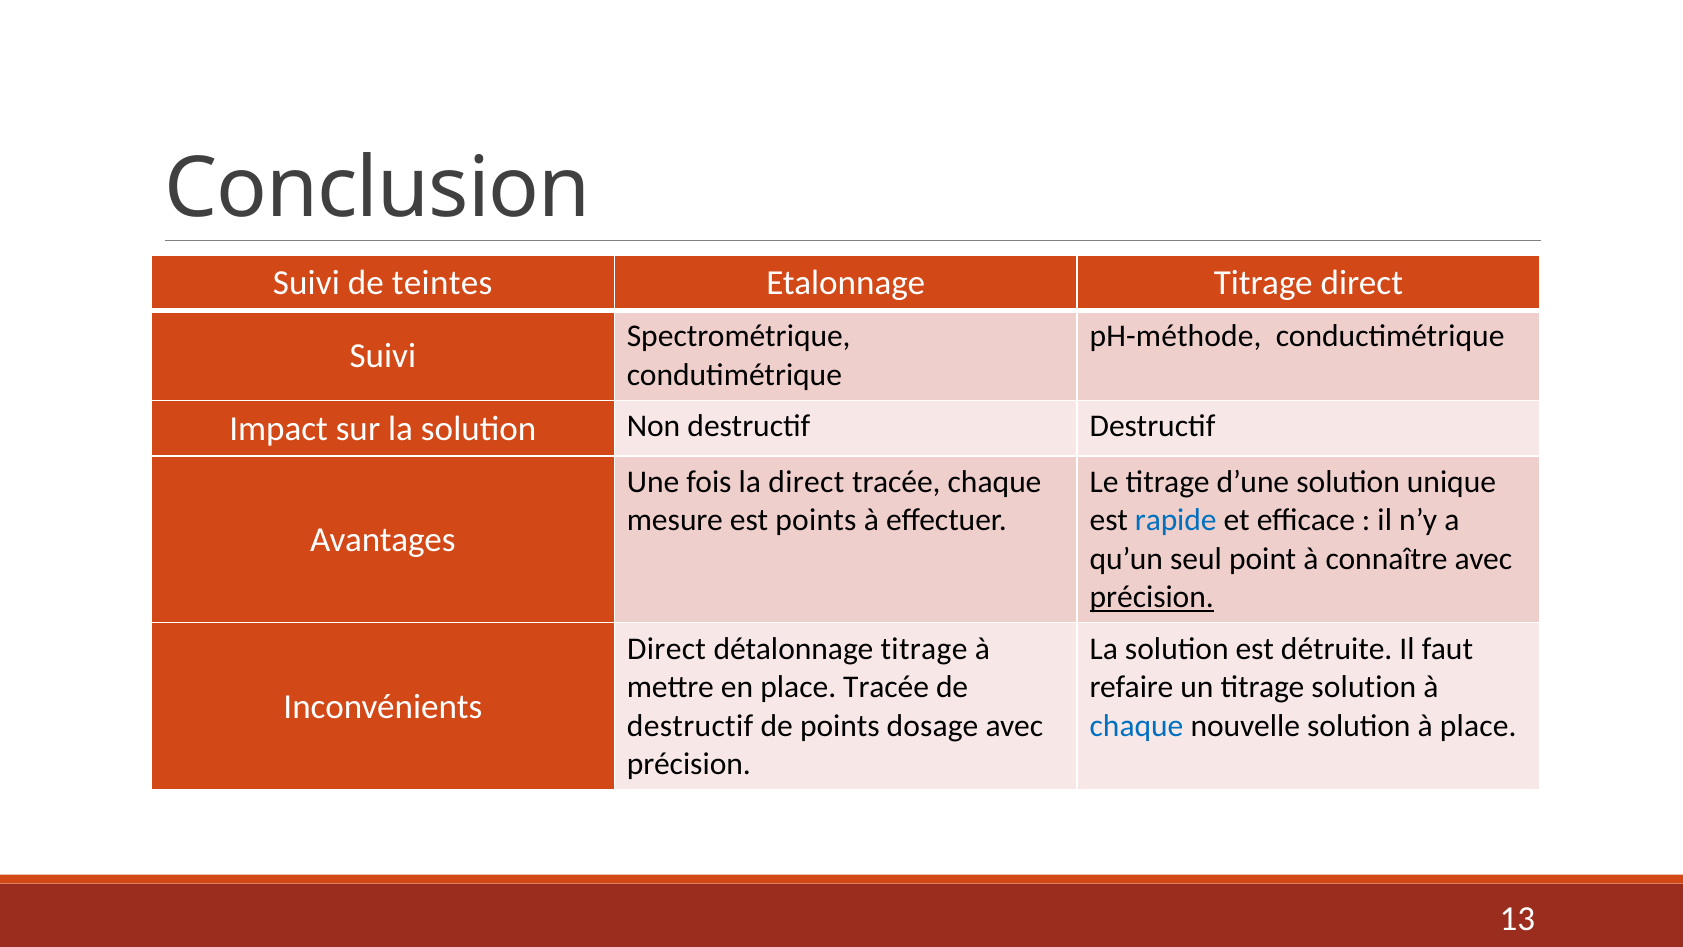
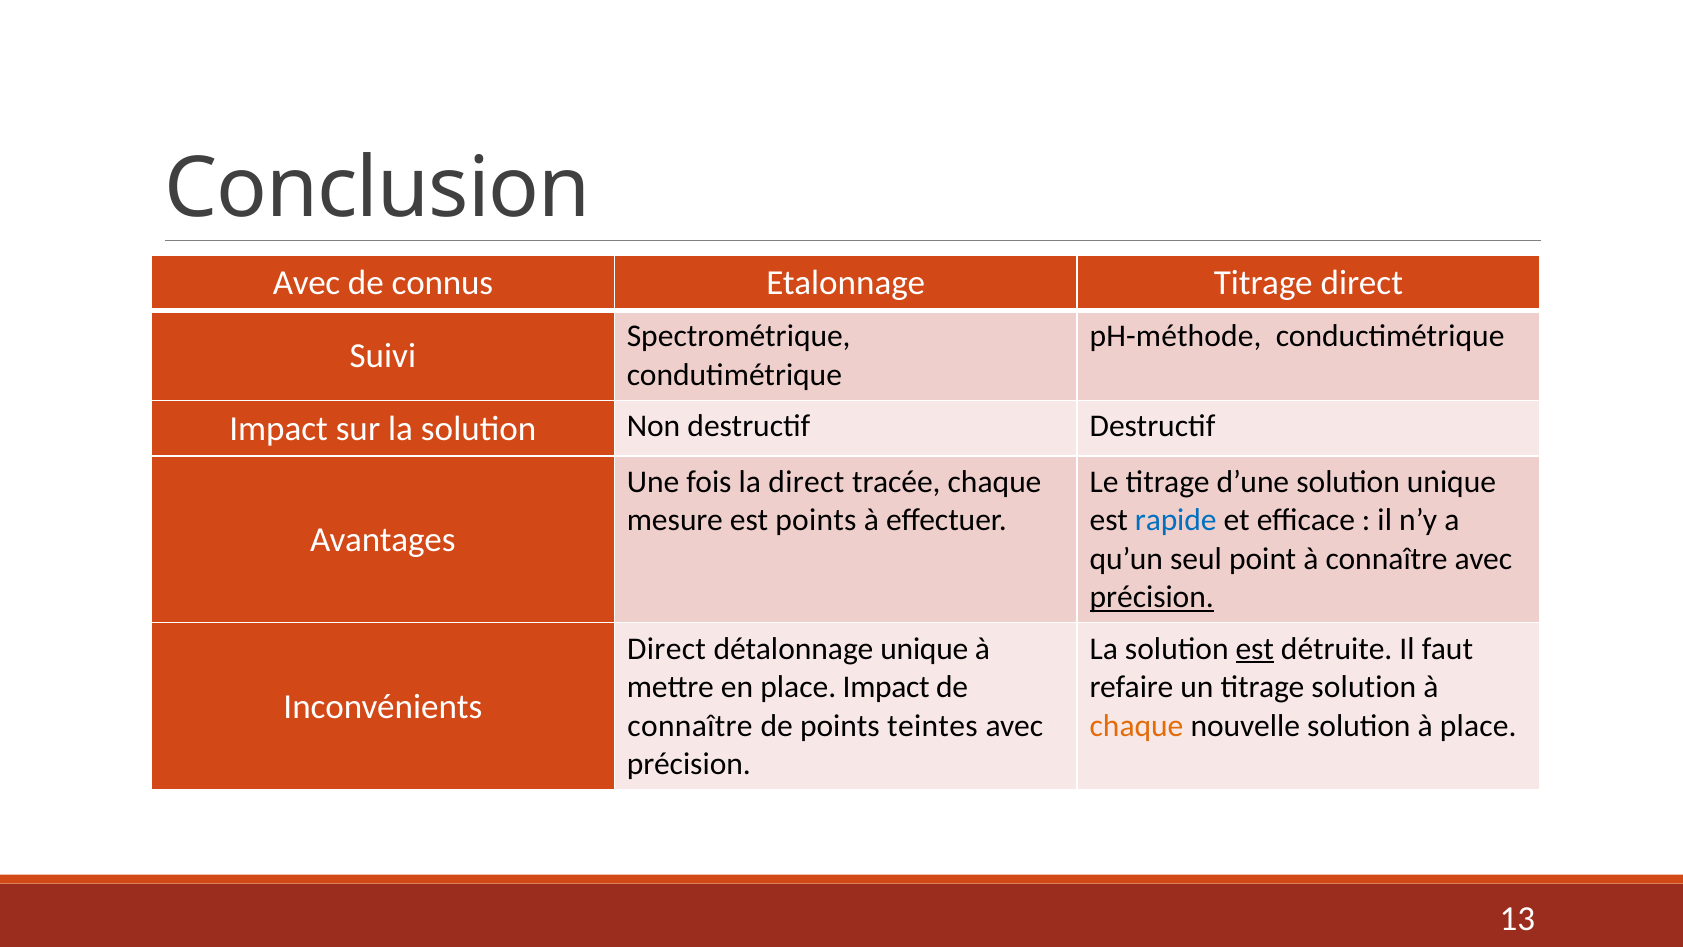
Suivi at (306, 283): Suivi -> Avec
teintes: teintes -> connus
détalonnage titrage: titrage -> unique
est at (1255, 648) underline: none -> present
place Tracée: Tracée -> Impact
destructif at (690, 726): destructif -> connaître
dosage: dosage -> teintes
chaque at (1137, 726) colour: blue -> orange
